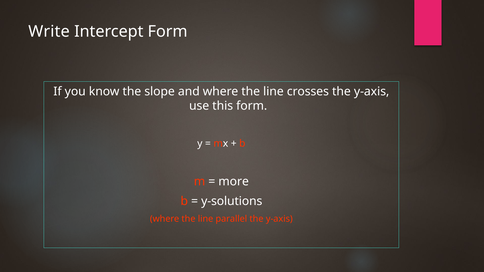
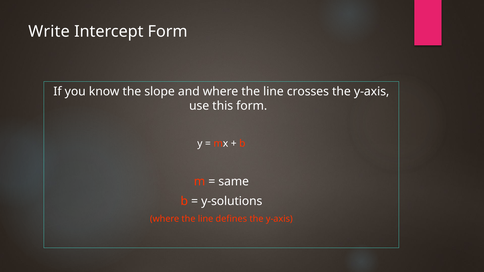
more: more -> same
parallel: parallel -> defines
